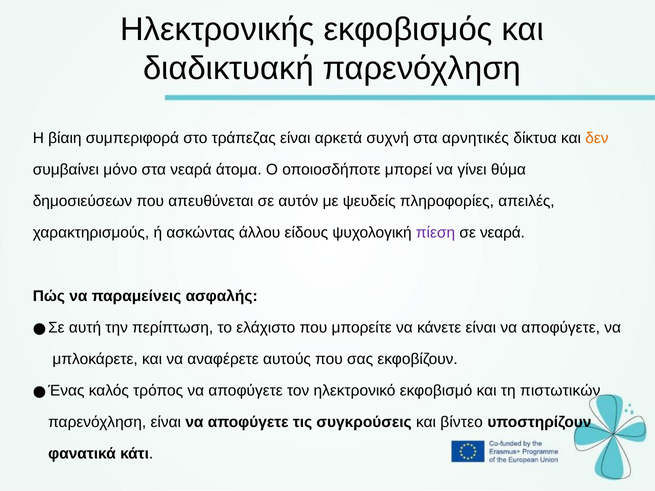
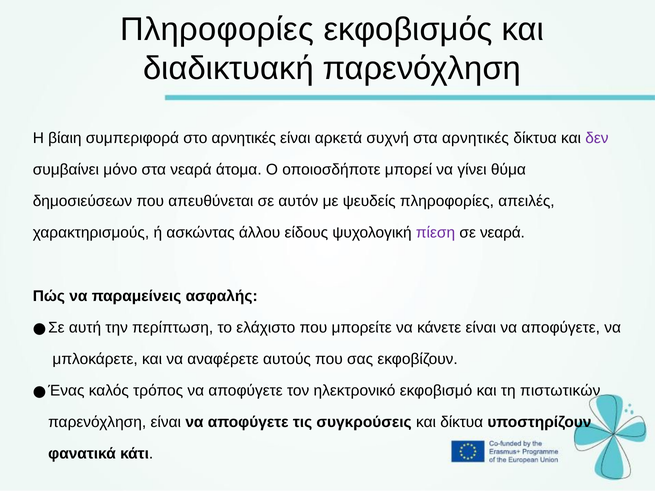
Ηλεκτρονικής at (217, 29): Ηλεκτρονικής -> Πληροφορίες
στο τράπεζας: τράπεζας -> αρνητικές
δεν colour: orange -> purple
και βίντεο: βίντεο -> δίκτυα
